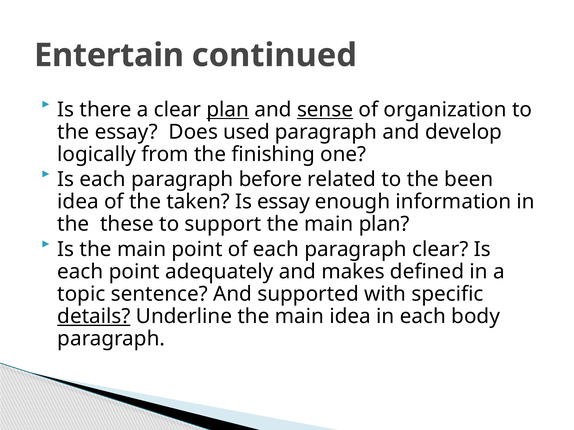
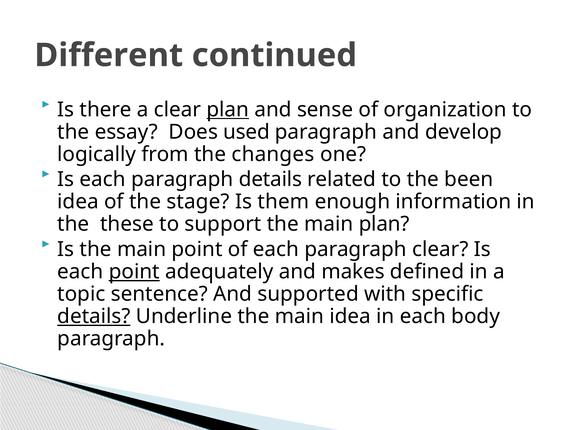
Entertain: Entertain -> Different
sense underline: present -> none
finishing: finishing -> changes
paragraph before: before -> details
taken: taken -> stage
Is essay: essay -> them
point at (134, 272) underline: none -> present
